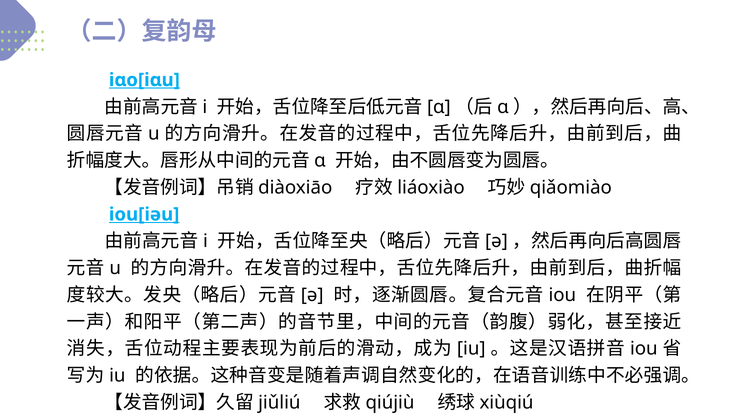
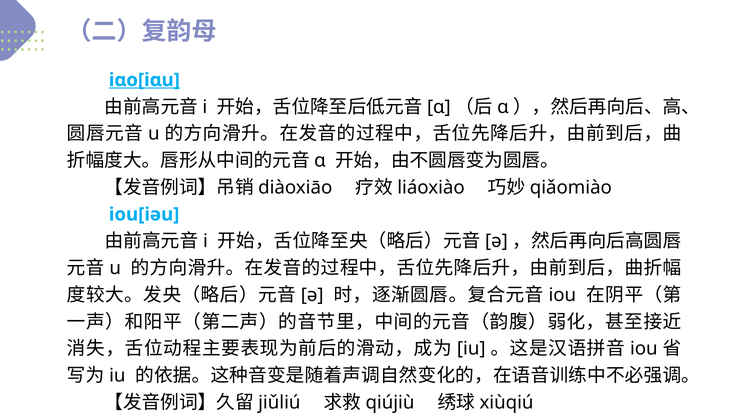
iou[iəu underline: present -> none
